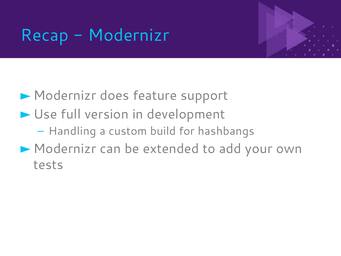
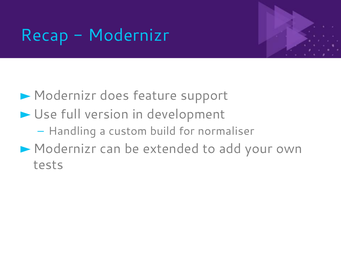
hashbangs: hashbangs -> normaliser
